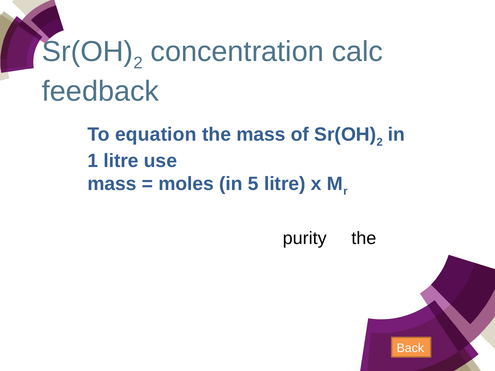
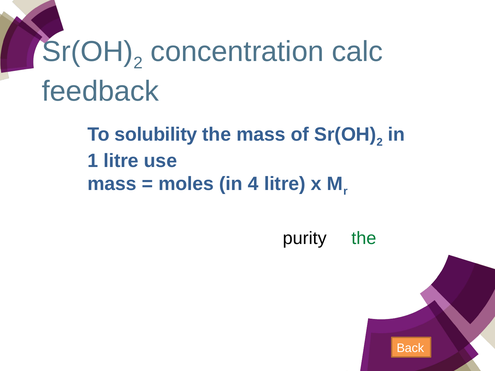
equation: equation -> solubility
5: 5 -> 4
the at (364, 238) colour: black -> green
